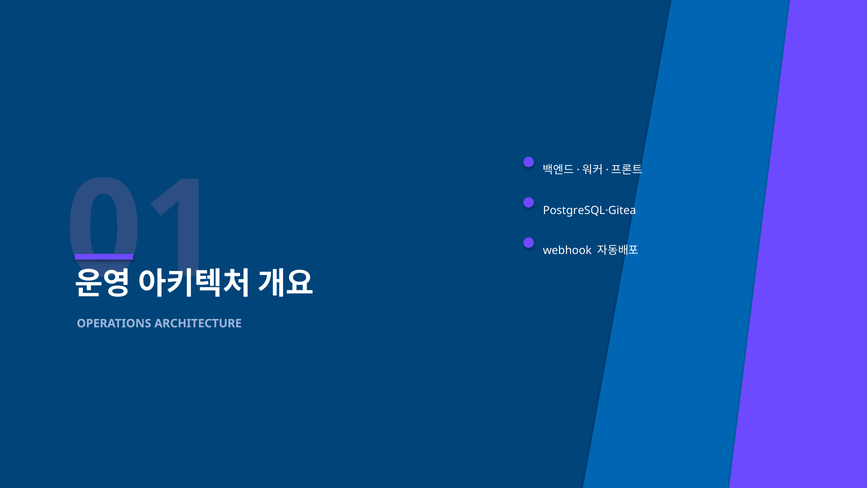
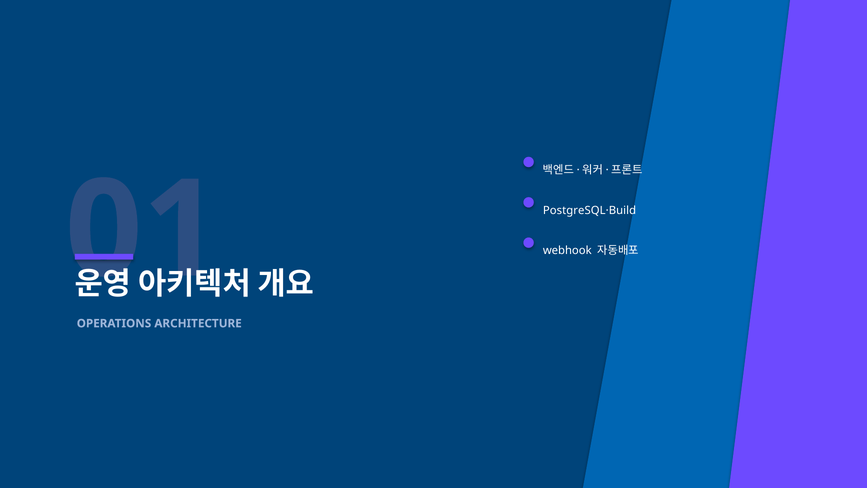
PostgreSQL·Gitea: PostgreSQL·Gitea -> PostgreSQL·Build
